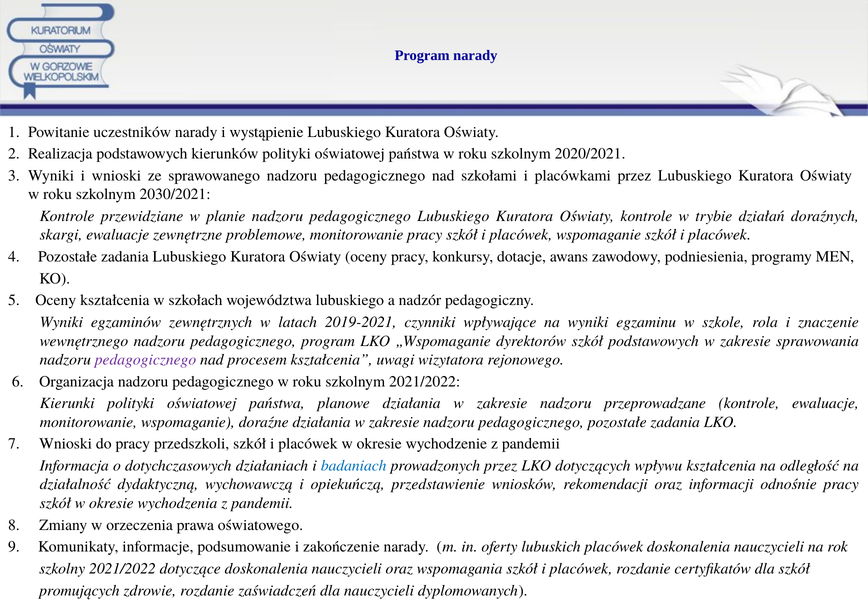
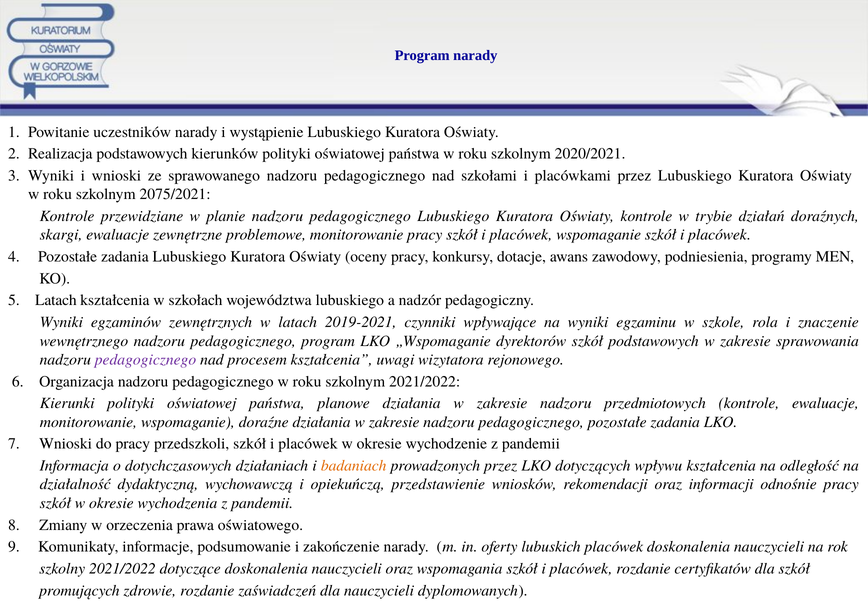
2030/2021: 2030/2021 -> 2075/2021
5 Oceny: Oceny -> Latach
przeprowadzane: przeprowadzane -> przedmiotowych
badaniach colour: blue -> orange
